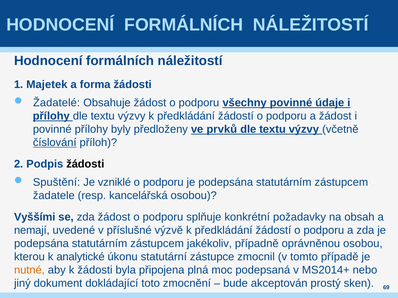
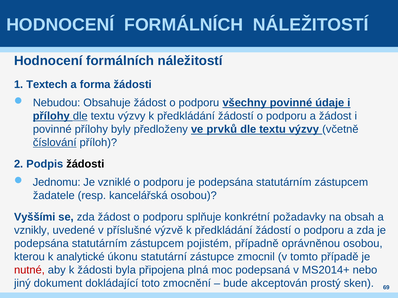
Majetek: Majetek -> Textech
Žadatelé: Žadatelé -> Nebudou
dle at (80, 116) underline: none -> present
Spuštění: Spuštění -> Jednomu
nemají: nemají -> vznikly
jakékoliv: jakékoliv -> pojistém
nutné colour: orange -> red
